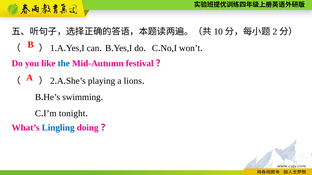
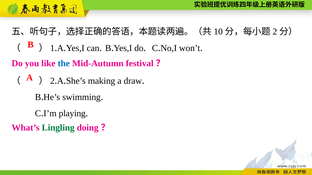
playing: playing -> making
lions: lions -> draw
tonight: tonight -> playing
Lingling colour: blue -> green
